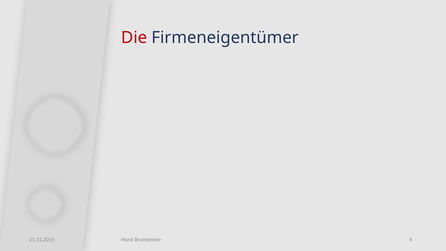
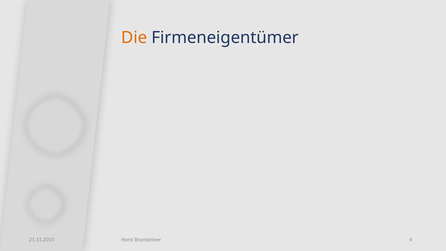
Die colour: red -> orange
